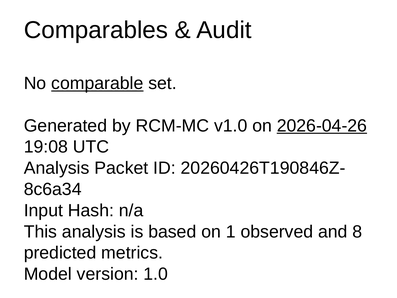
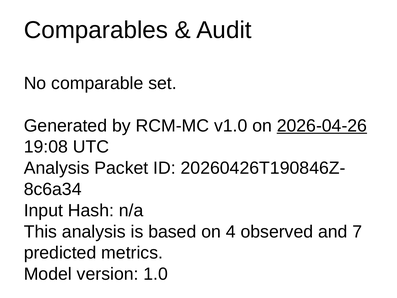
comparable underline: present -> none
1: 1 -> 4
8: 8 -> 7
